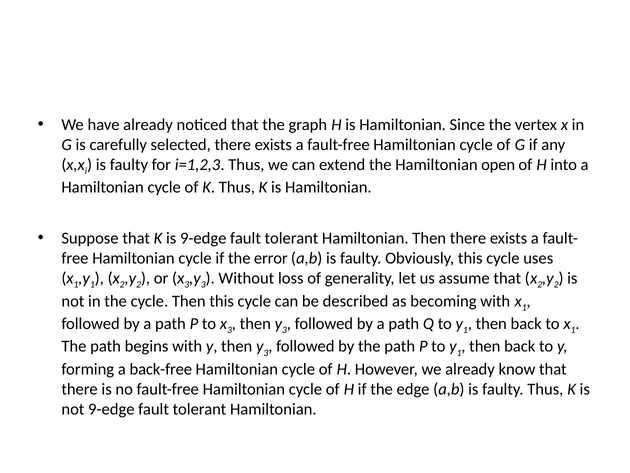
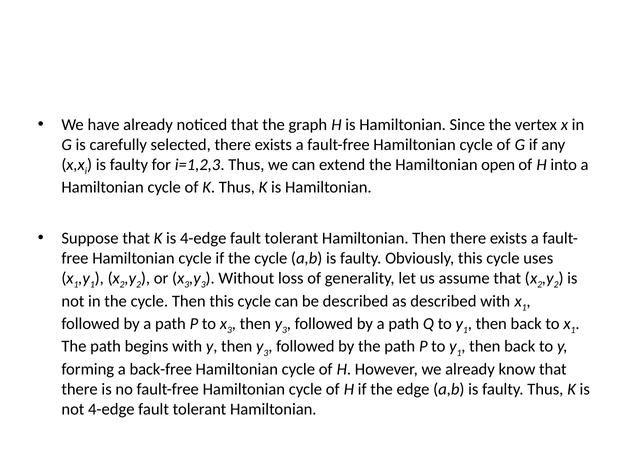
is 9-edge: 9-edge -> 4-edge
if the error: error -> cycle
as becoming: becoming -> described
not 9-edge: 9-edge -> 4-edge
